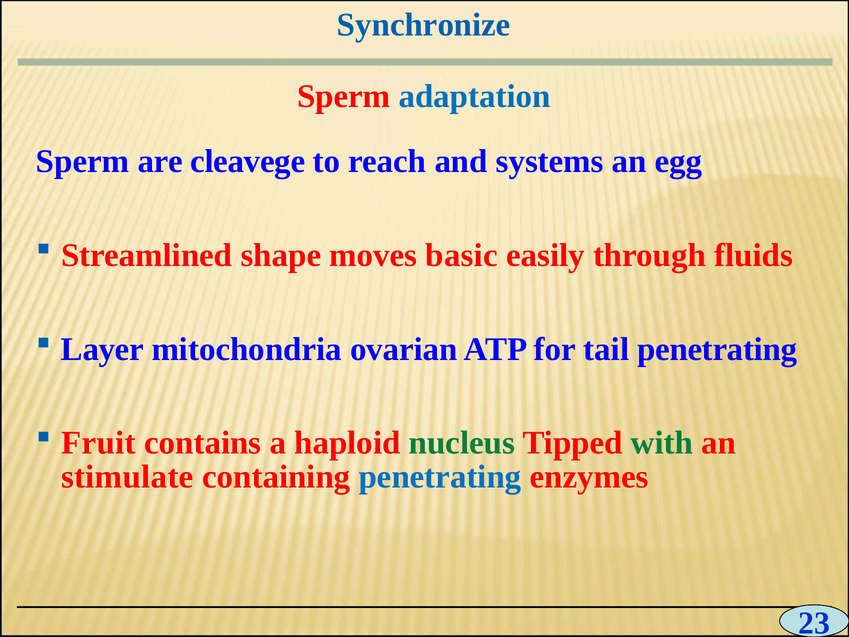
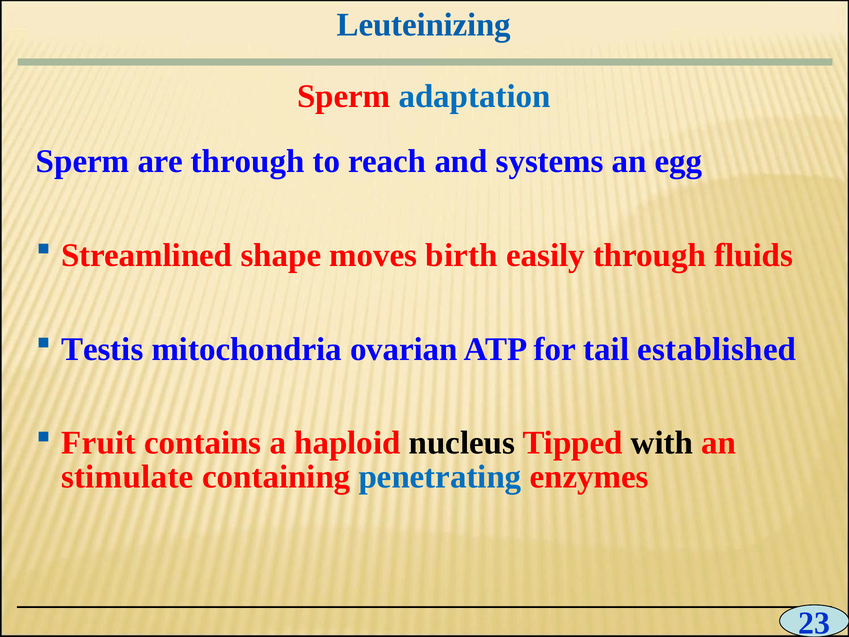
Synchronize: Synchronize -> Leuteinizing
are cleavege: cleavege -> through
basic: basic -> birth
Layer: Layer -> Testis
tail penetrating: penetrating -> established
nucleus colour: green -> black
with colour: green -> black
